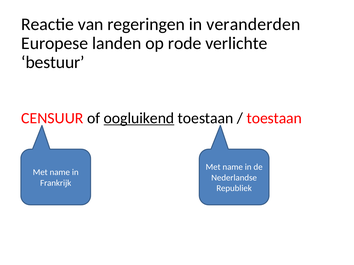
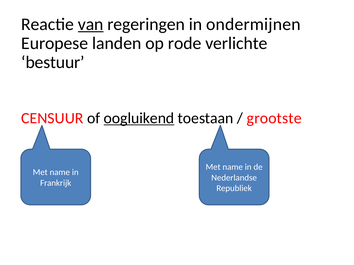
van underline: none -> present
veranderden: veranderden -> ondermijnen
toestaan at (274, 118): toestaan -> grootste
